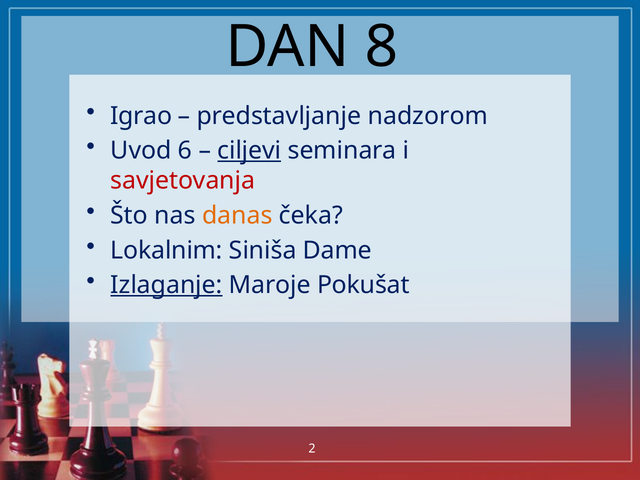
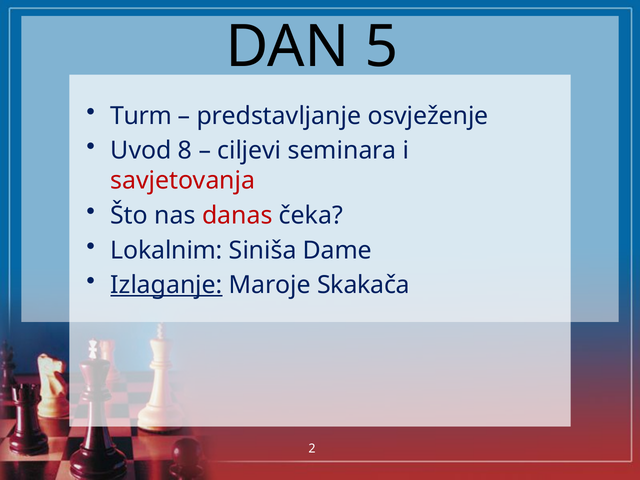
8: 8 -> 5
Igrao: Igrao -> Turm
nadzorom: nadzorom -> osvježenje
6: 6 -> 8
ciljevi underline: present -> none
danas colour: orange -> red
Pokušat: Pokušat -> Skakača
